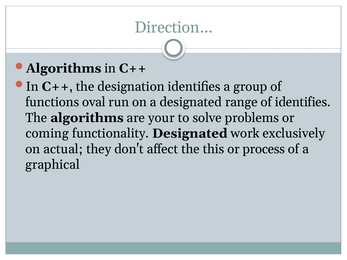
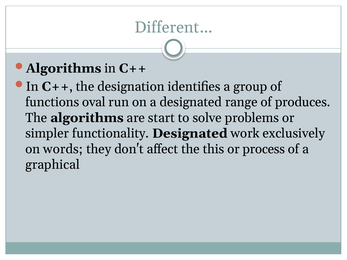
Direction…: Direction… -> Different…
of identifies: identifies -> produces
your: your -> start
coming: coming -> simpler
actual: actual -> words
